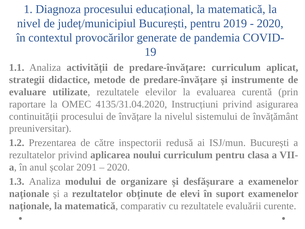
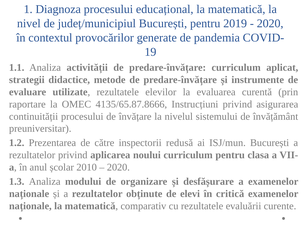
4135/31.04.2020: 4135/31.04.2020 -> 4135/65.87.8666
2091: 2091 -> 2010
suport: suport -> critică
